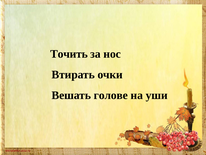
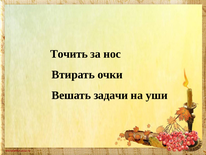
голове: голове -> задачи
